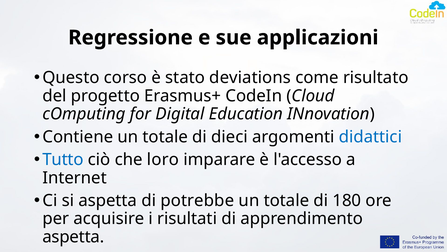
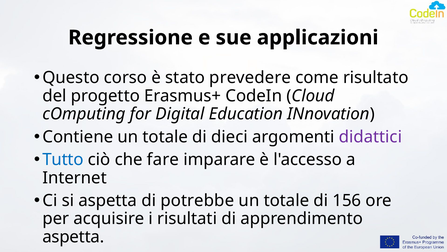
deviations: deviations -> prevedere
didattici colour: blue -> purple
loro: loro -> fare
180: 180 -> 156
